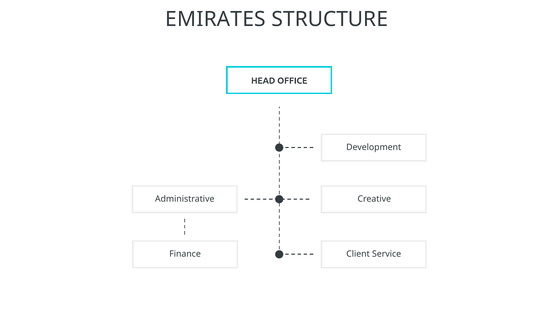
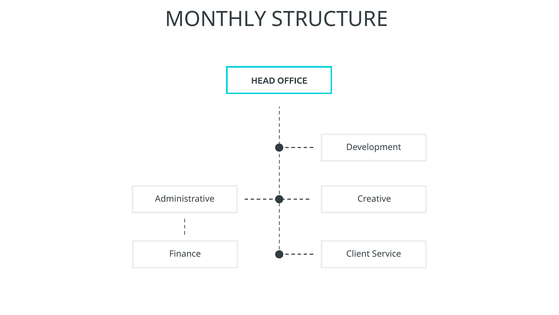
EMIRATES: EMIRATES -> MONTHLY
